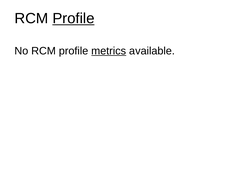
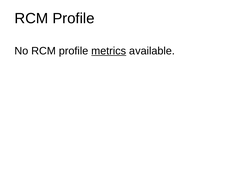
Profile at (73, 18) underline: present -> none
